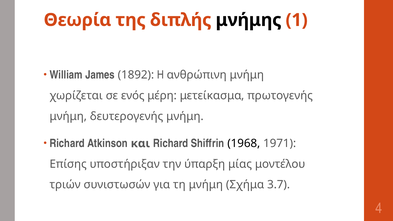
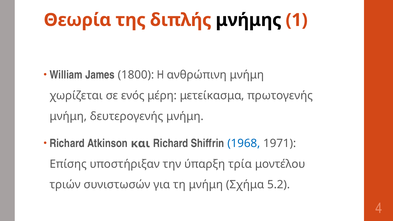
1892: 1892 -> 1800
1968 colour: black -> blue
μίας: μίας -> τρία
3.7: 3.7 -> 5.2
